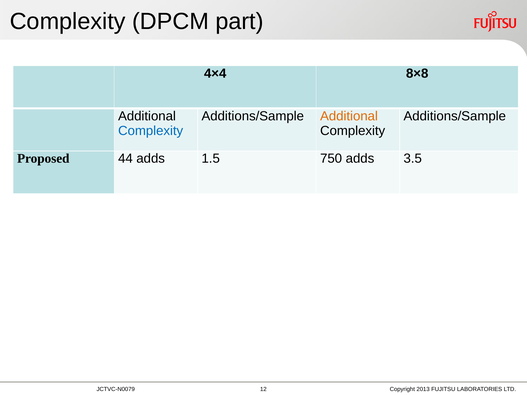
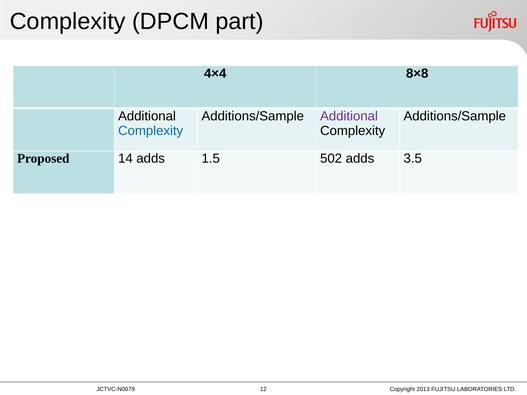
Additional at (349, 116) colour: orange -> purple
44: 44 -> 14
750: 750 -> 502
